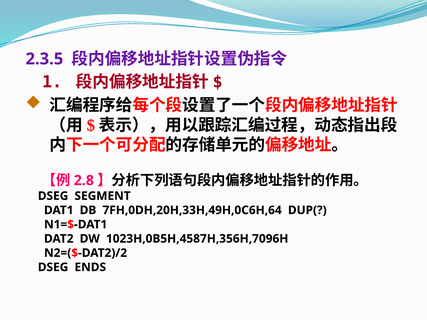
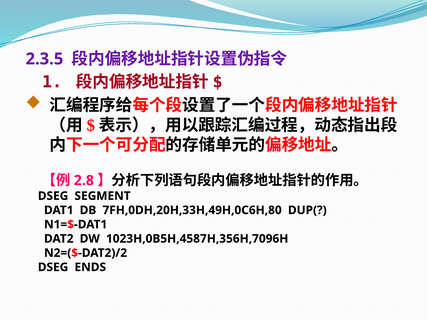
7FH,0DH,20H,33H,49H,0C6H,64: 7FH,0DH,20H,33H,49H,0C6H,64 -> 7FH,0DH,20H,33H,49H,0C6H,80
